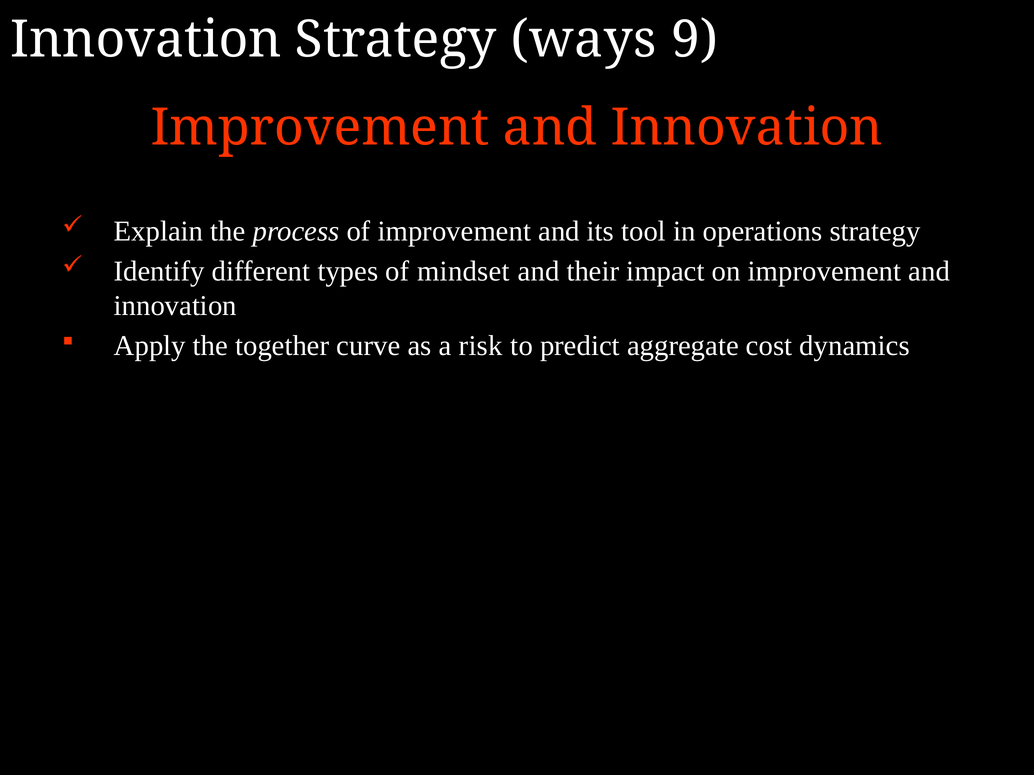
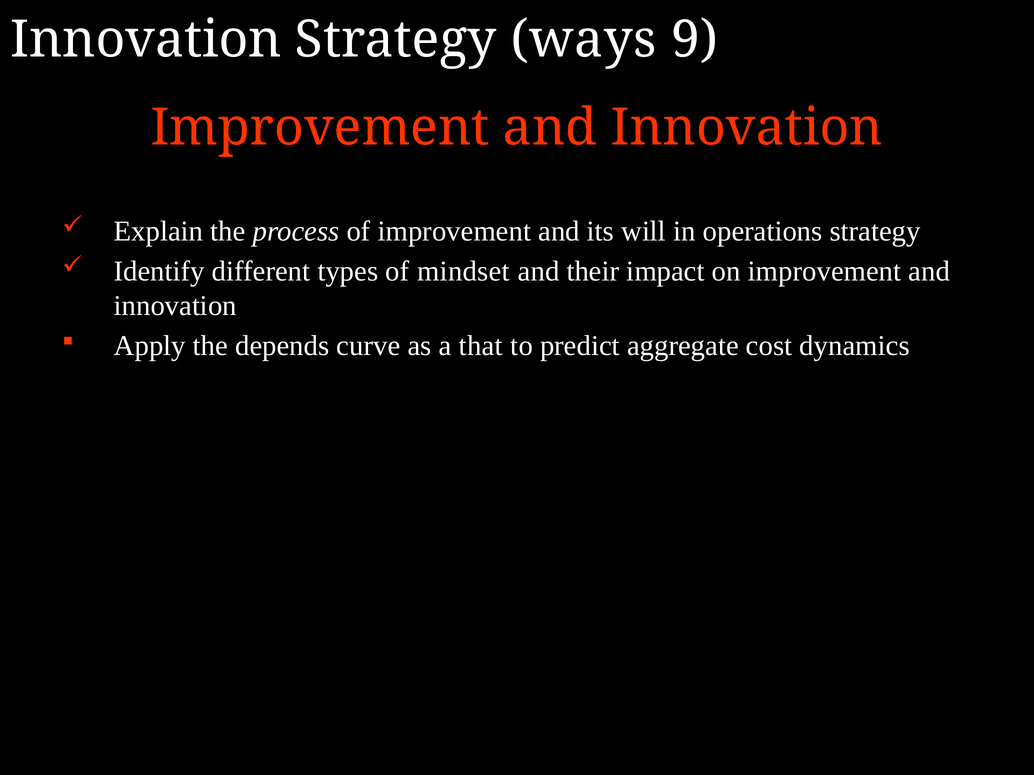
tool: tool -> will
together: together -> depends
risk: risk -> that
